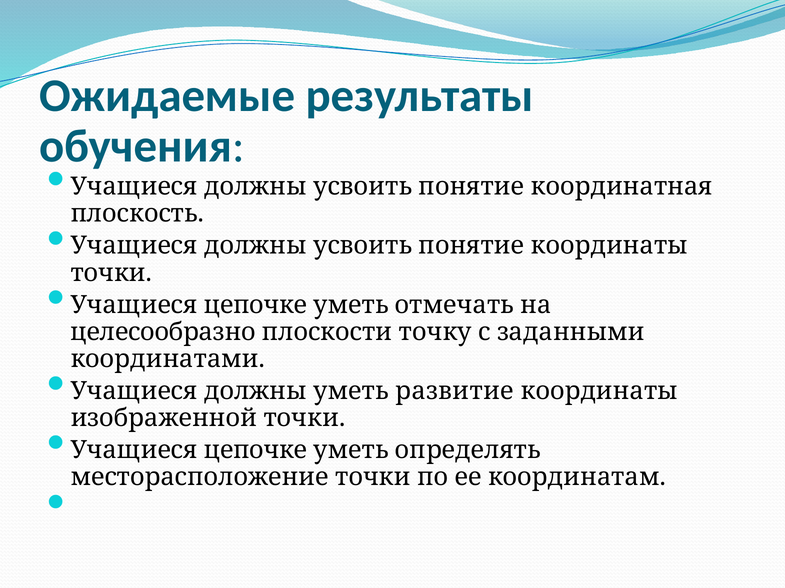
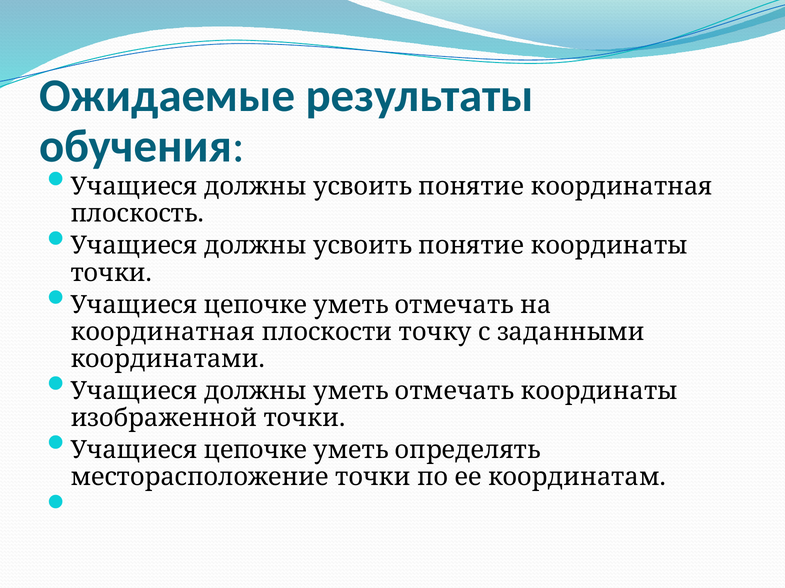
целесообразно at (163, 332): целесообразно -> координатная
должны уметь развитие: развитие -> отмечать
